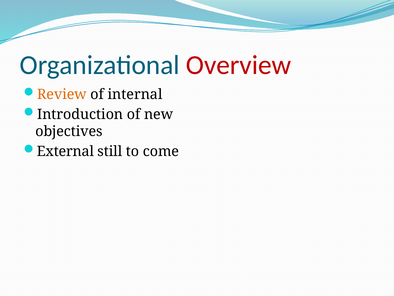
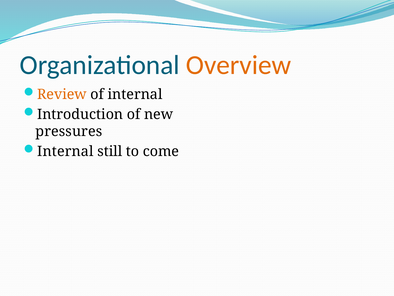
Overview colour: red -> orange
objectives: objectives -> pressures
External at (65, 151): External -> Internal
